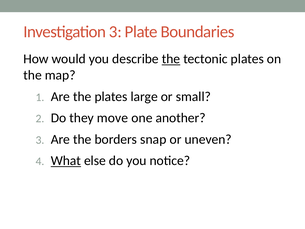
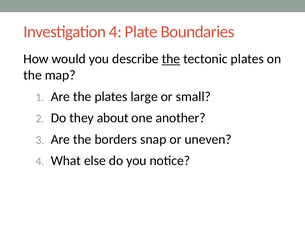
Investigation 3: 3 -> 4
move: move -> about
What underline: present -> none
